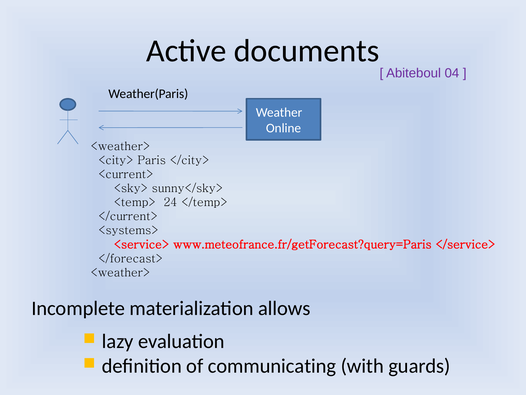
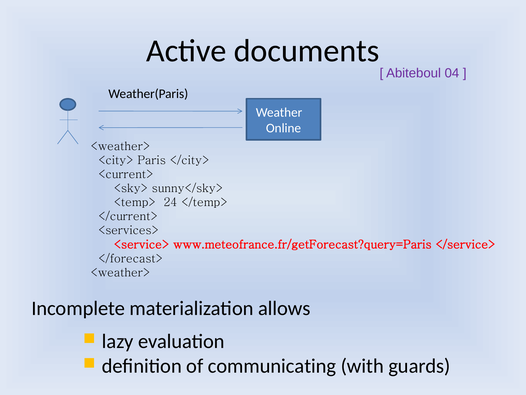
<systems>: <systems> -> <services>
